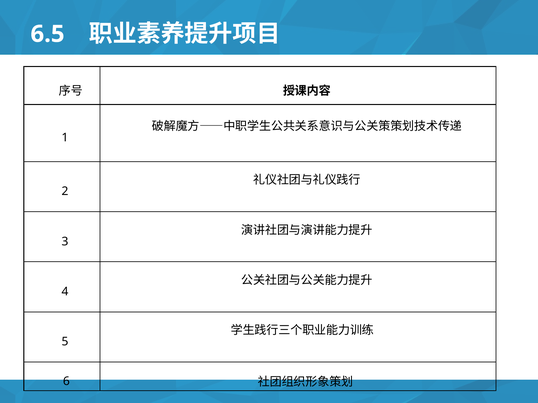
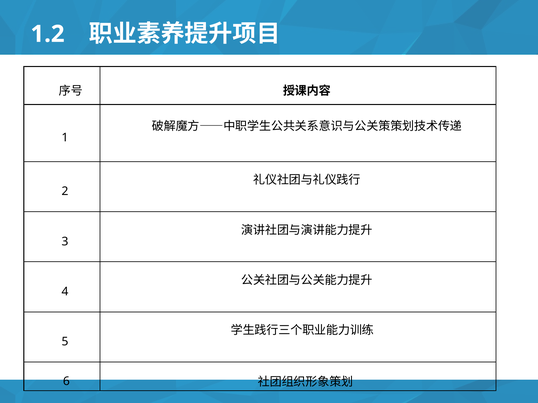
6.5: 6.5 -> 1.2
